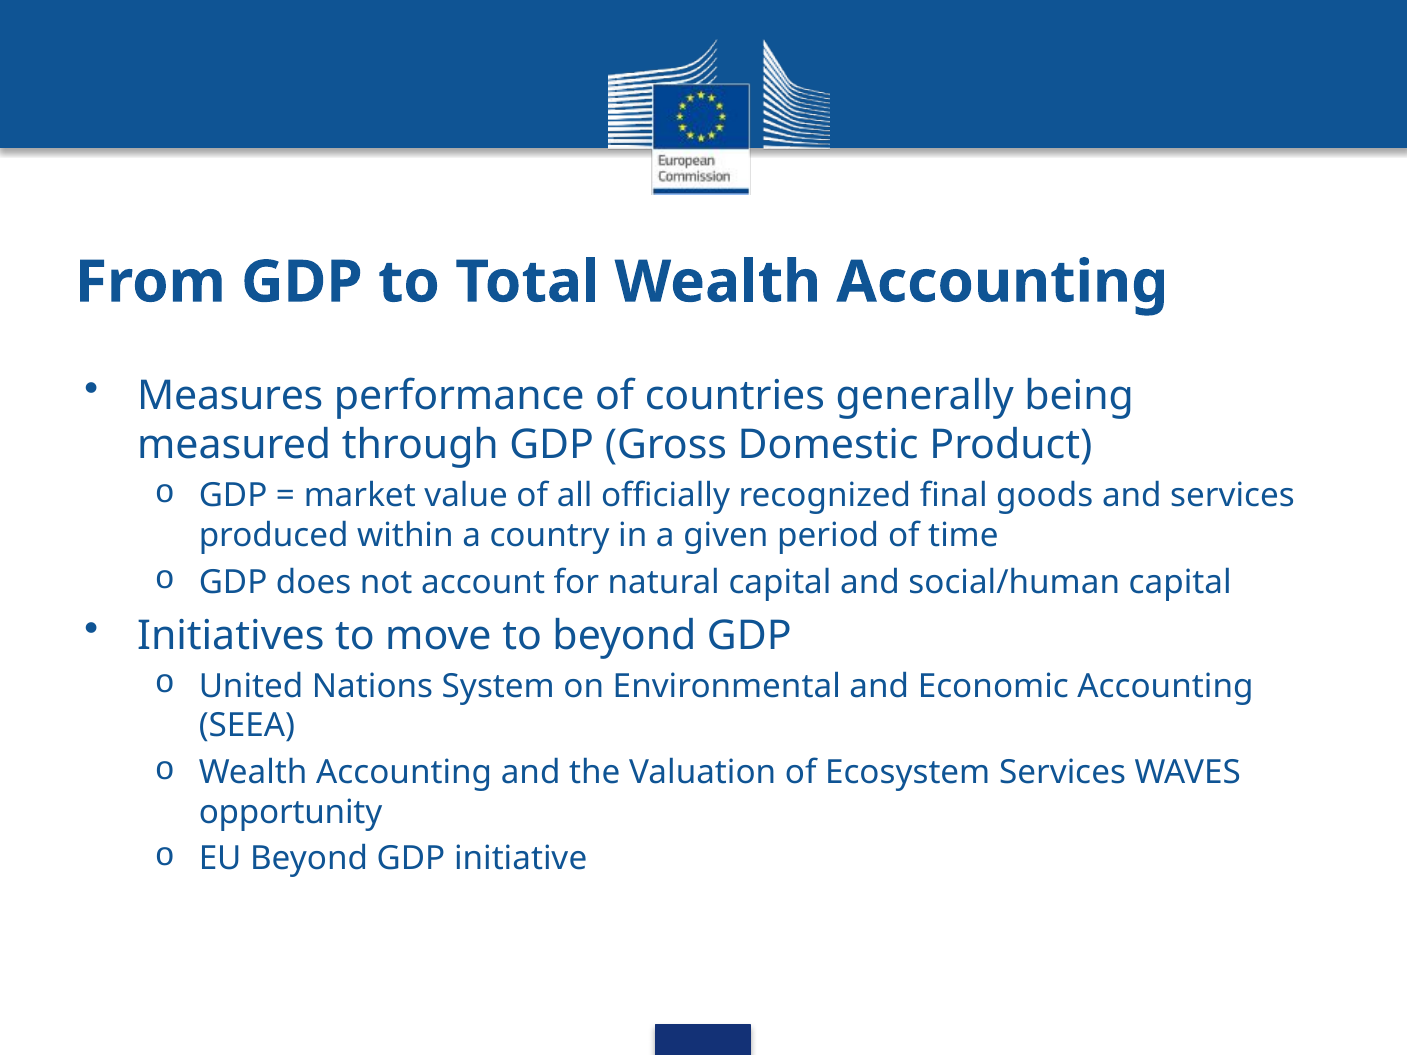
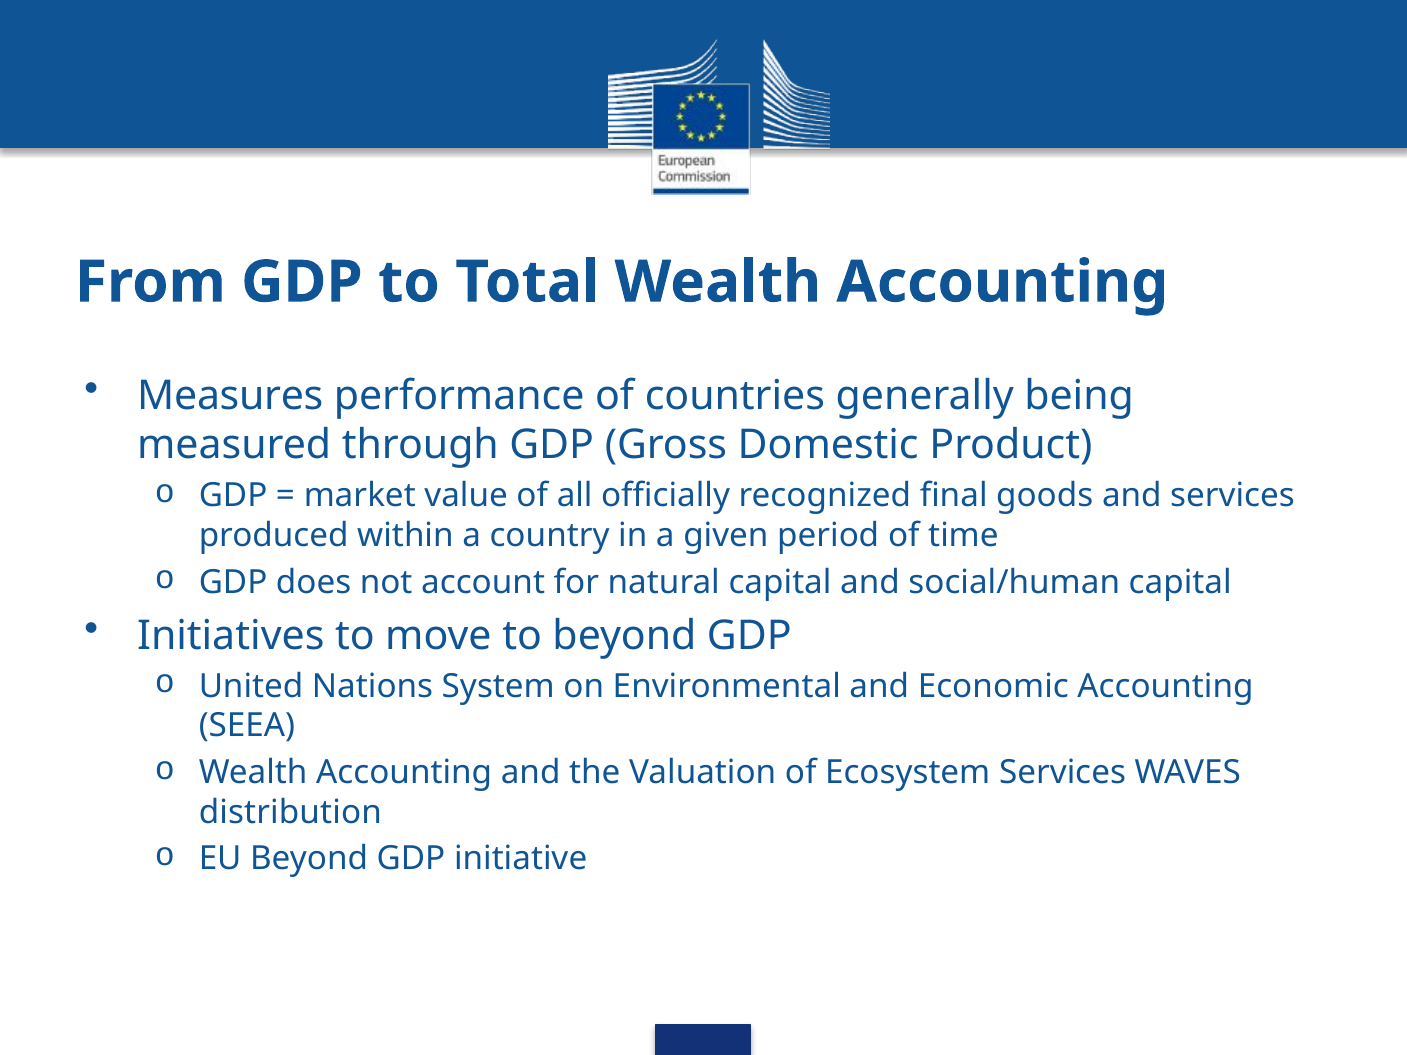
opportunity: opportunity -> distribution
